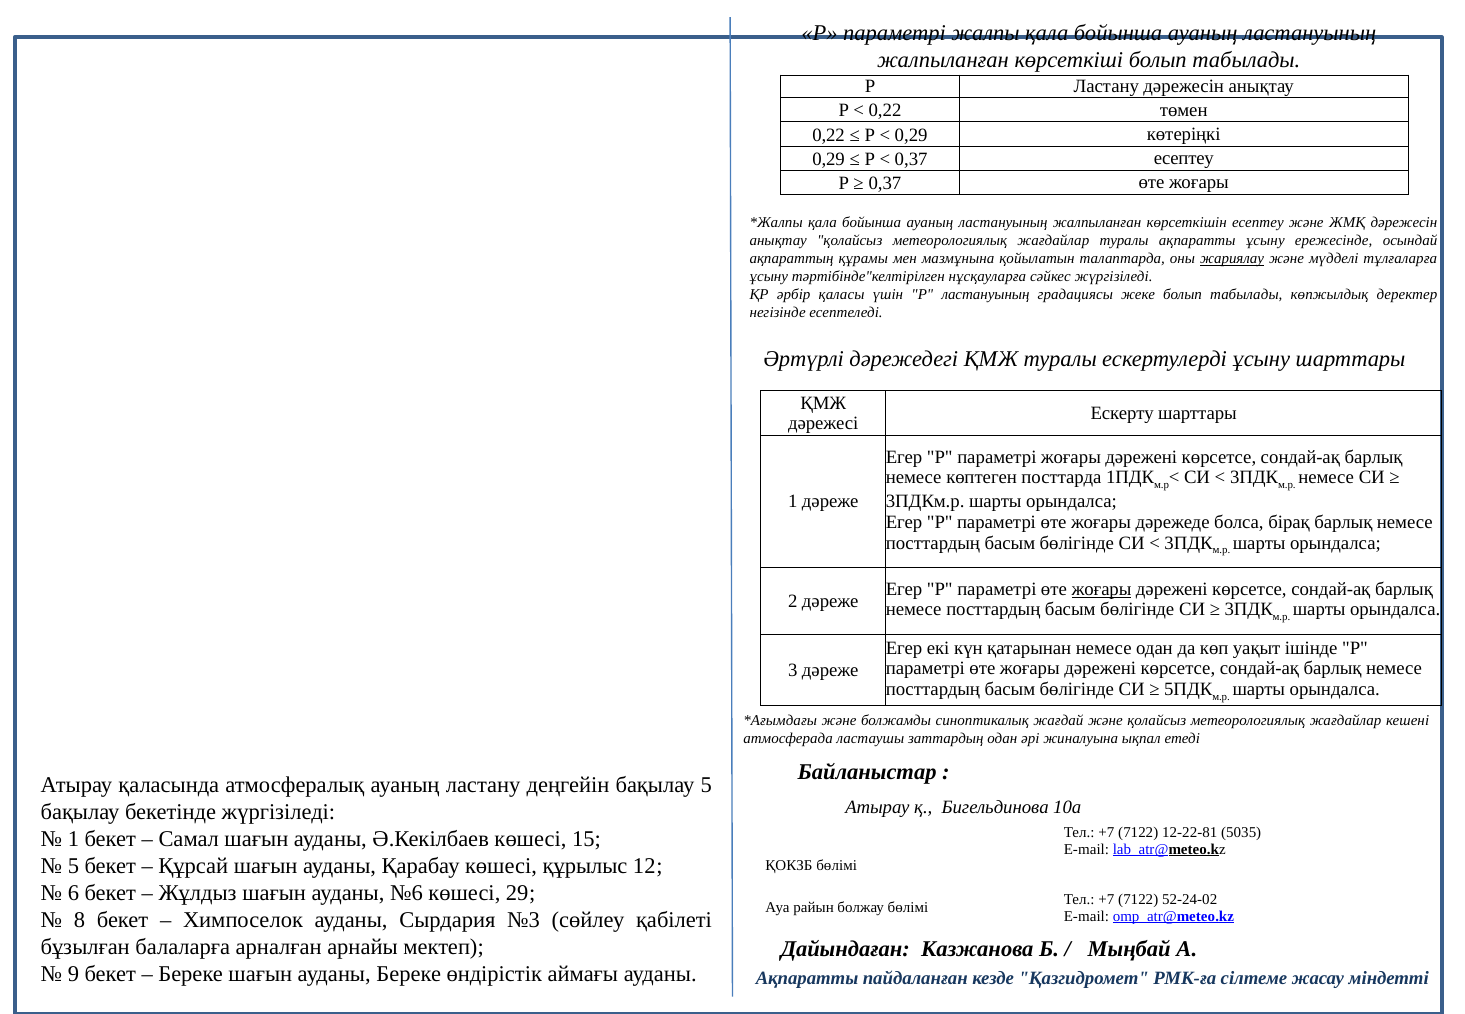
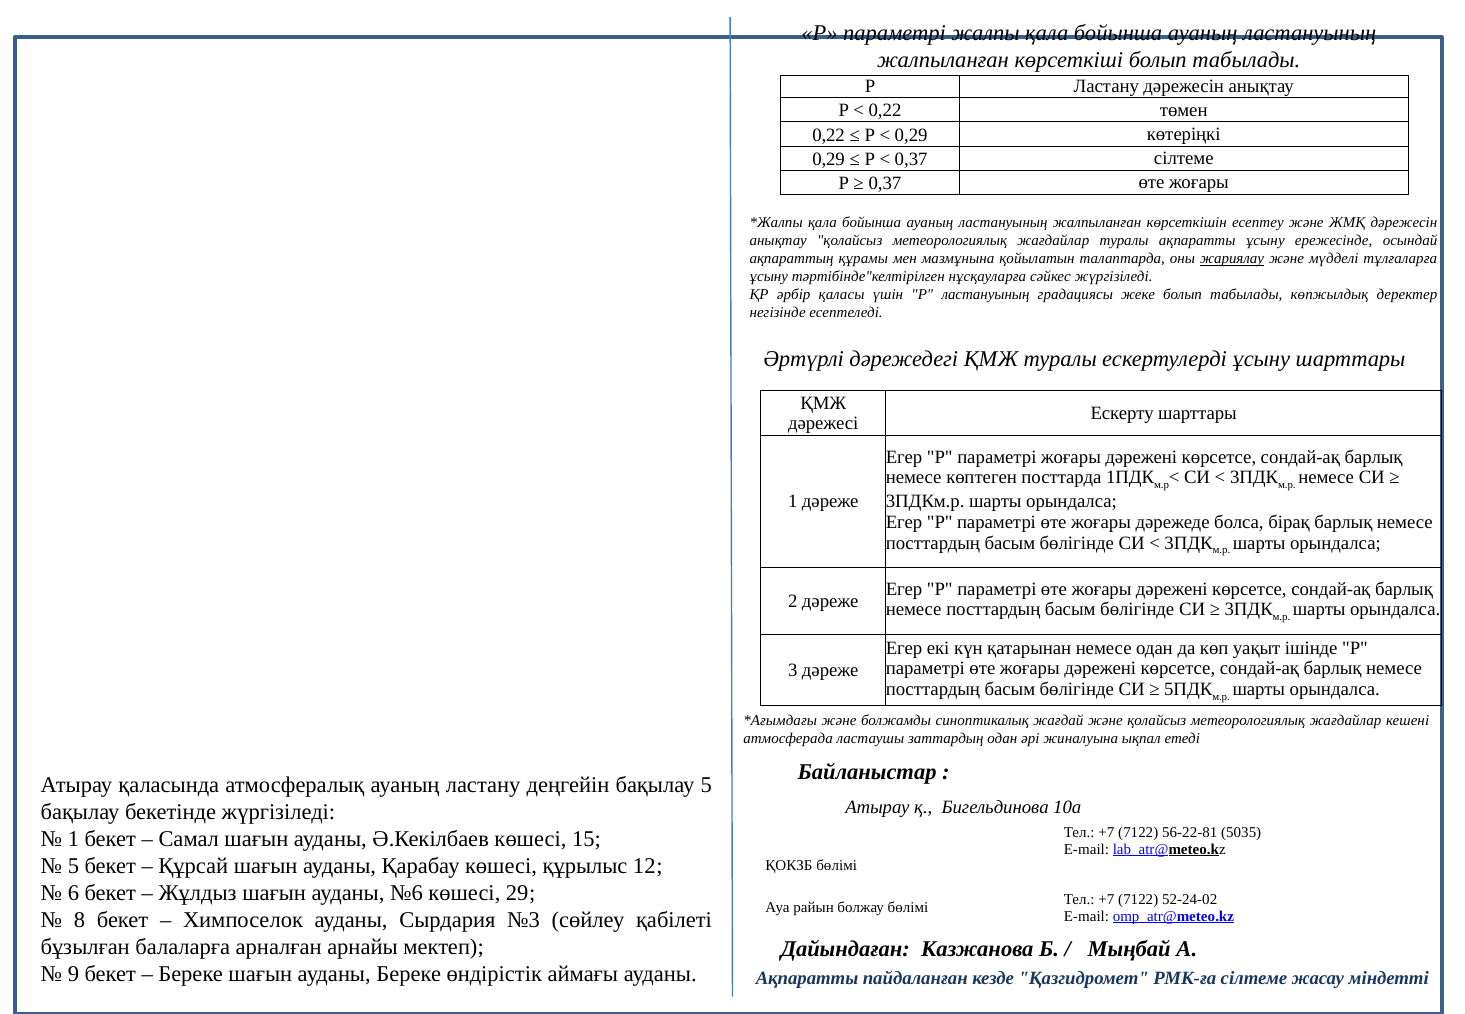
0,37 есептеу: есептеу -> сілтеме
жоғары at (1101, 589) underline: present -> none
12-22-81: 12-22-81 -> 56-22-81
